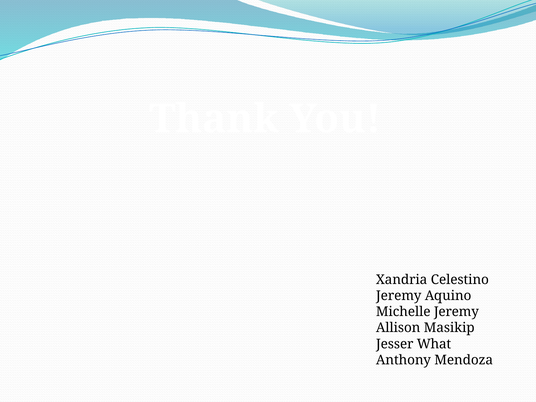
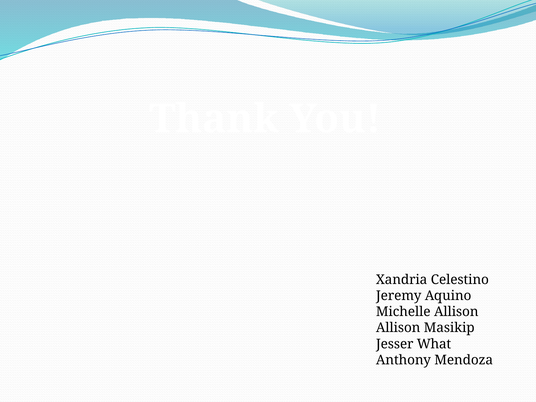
Michelle Jeremy: Jeremy -> Allison
